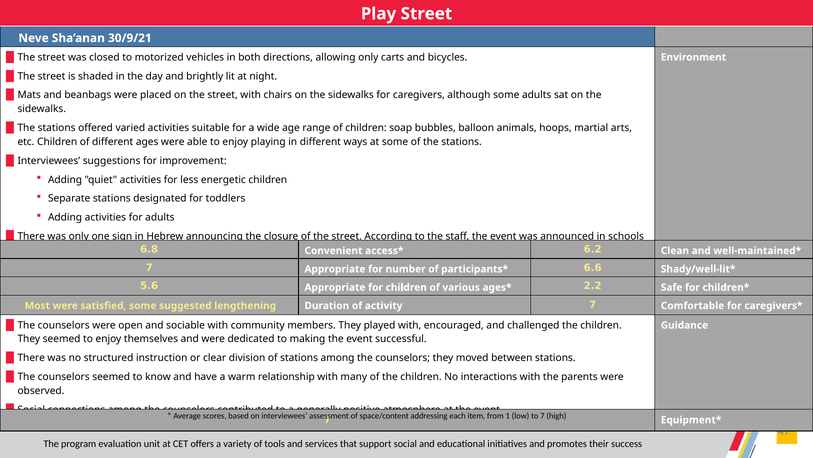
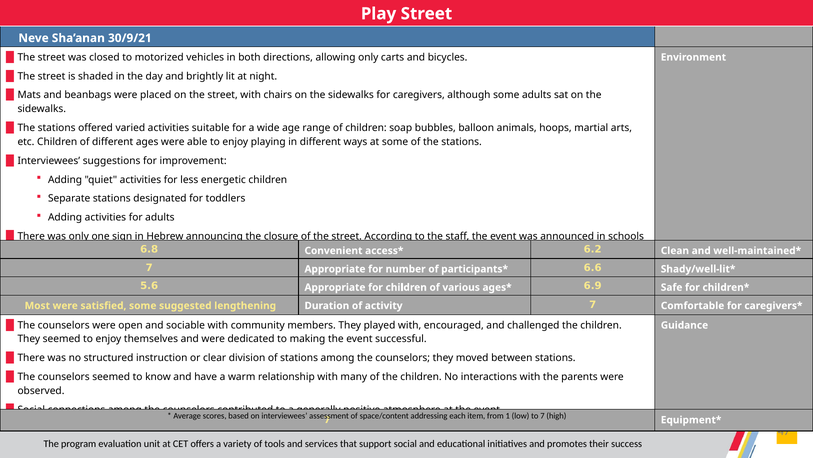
2.2: 2.2 -> 6.9
